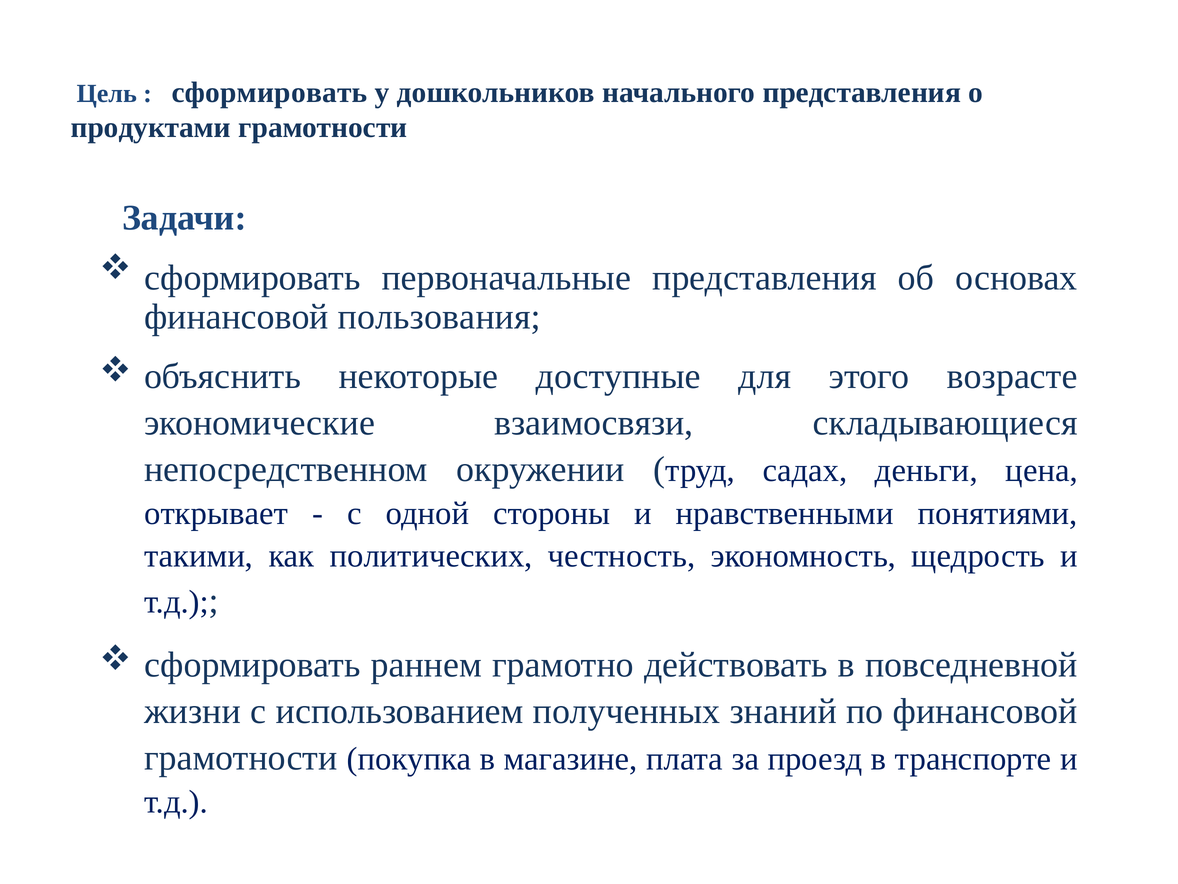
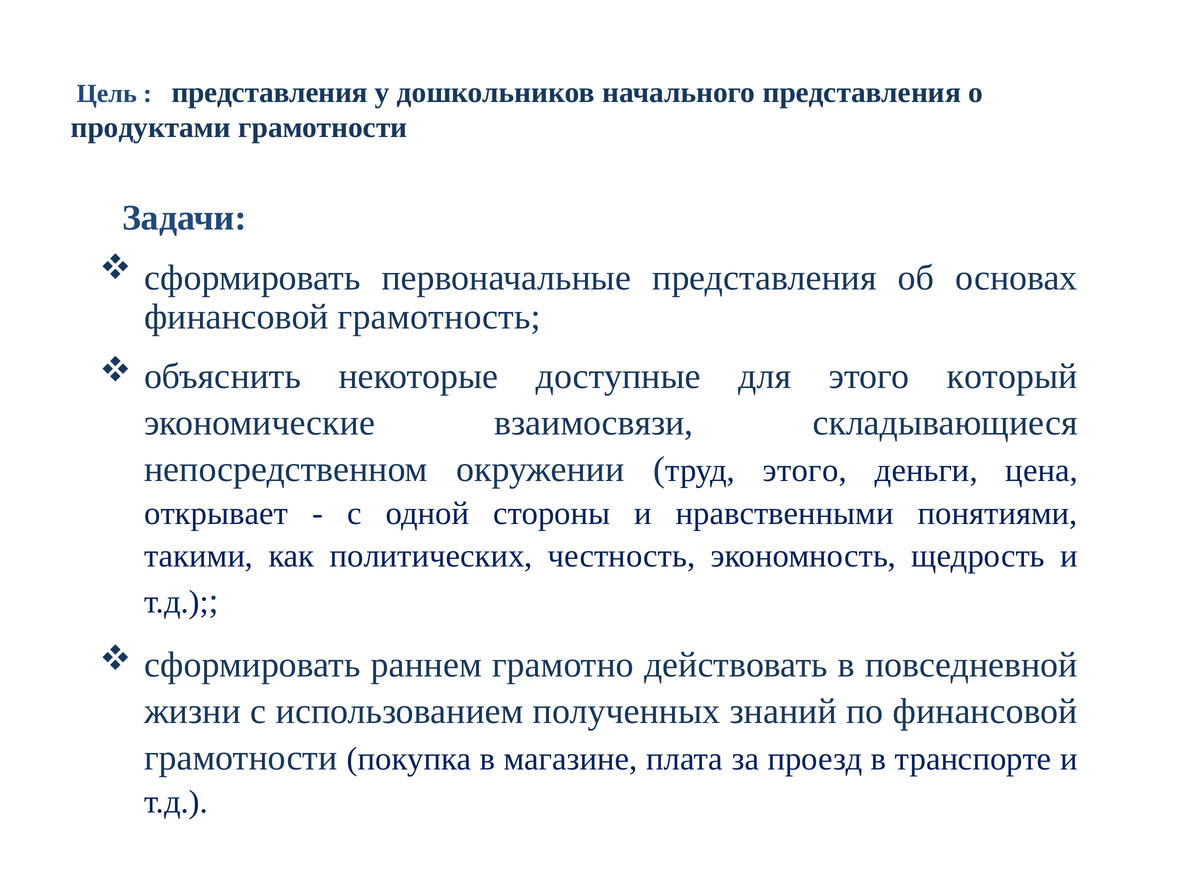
сформировать at (269, 92): сформировать -> представления
пользования: пользования -> грамотность
возрасте: возрасте -> который
труд садах: садах -> этого
